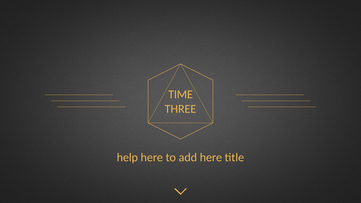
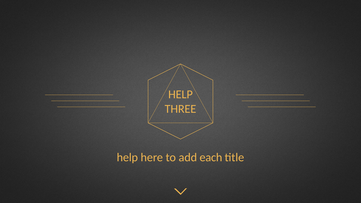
TIME at (181, 95): TIME -> HELP
add here: here -> each
